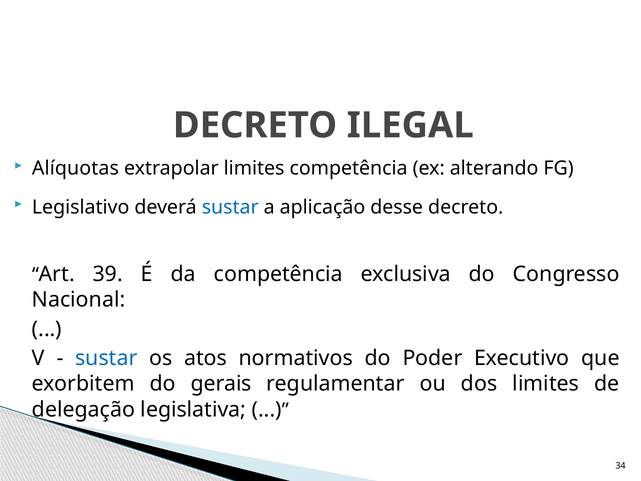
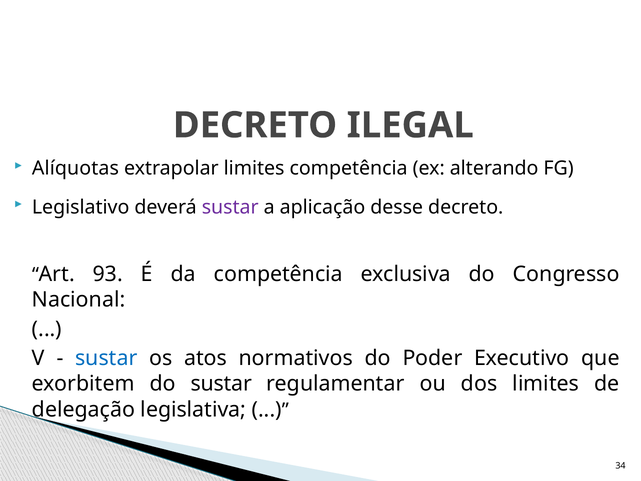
sustar at (230, 207) colour: blue -> purple
39: 39 -> 93
do gerais: gerais -> sustar
